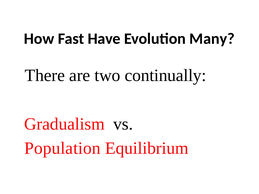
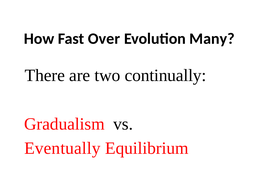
Have: Have -> Over
Population: Population -> Eventually
